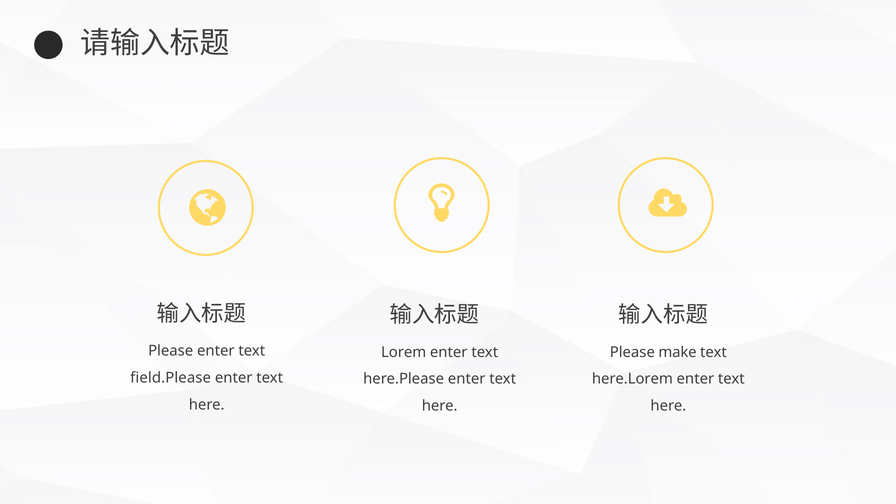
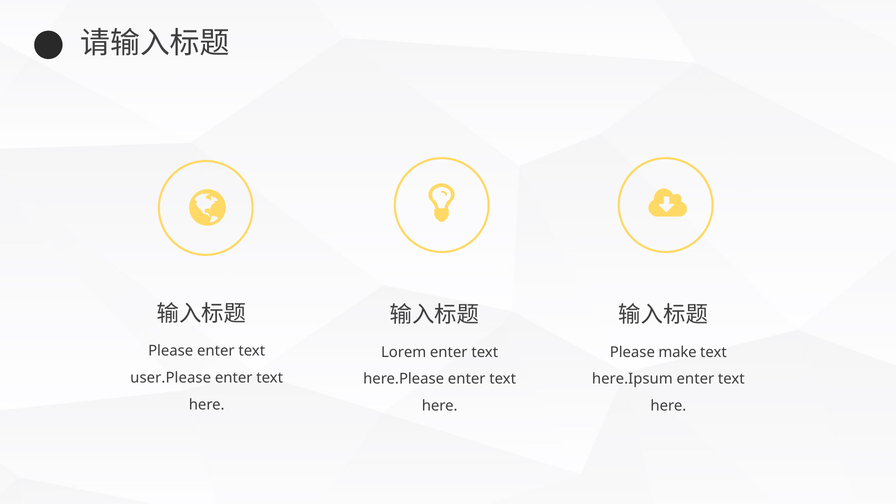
field.Please: field.Please -> user.Please
here.Lorem: here.Lorem -> here.Ipsum
